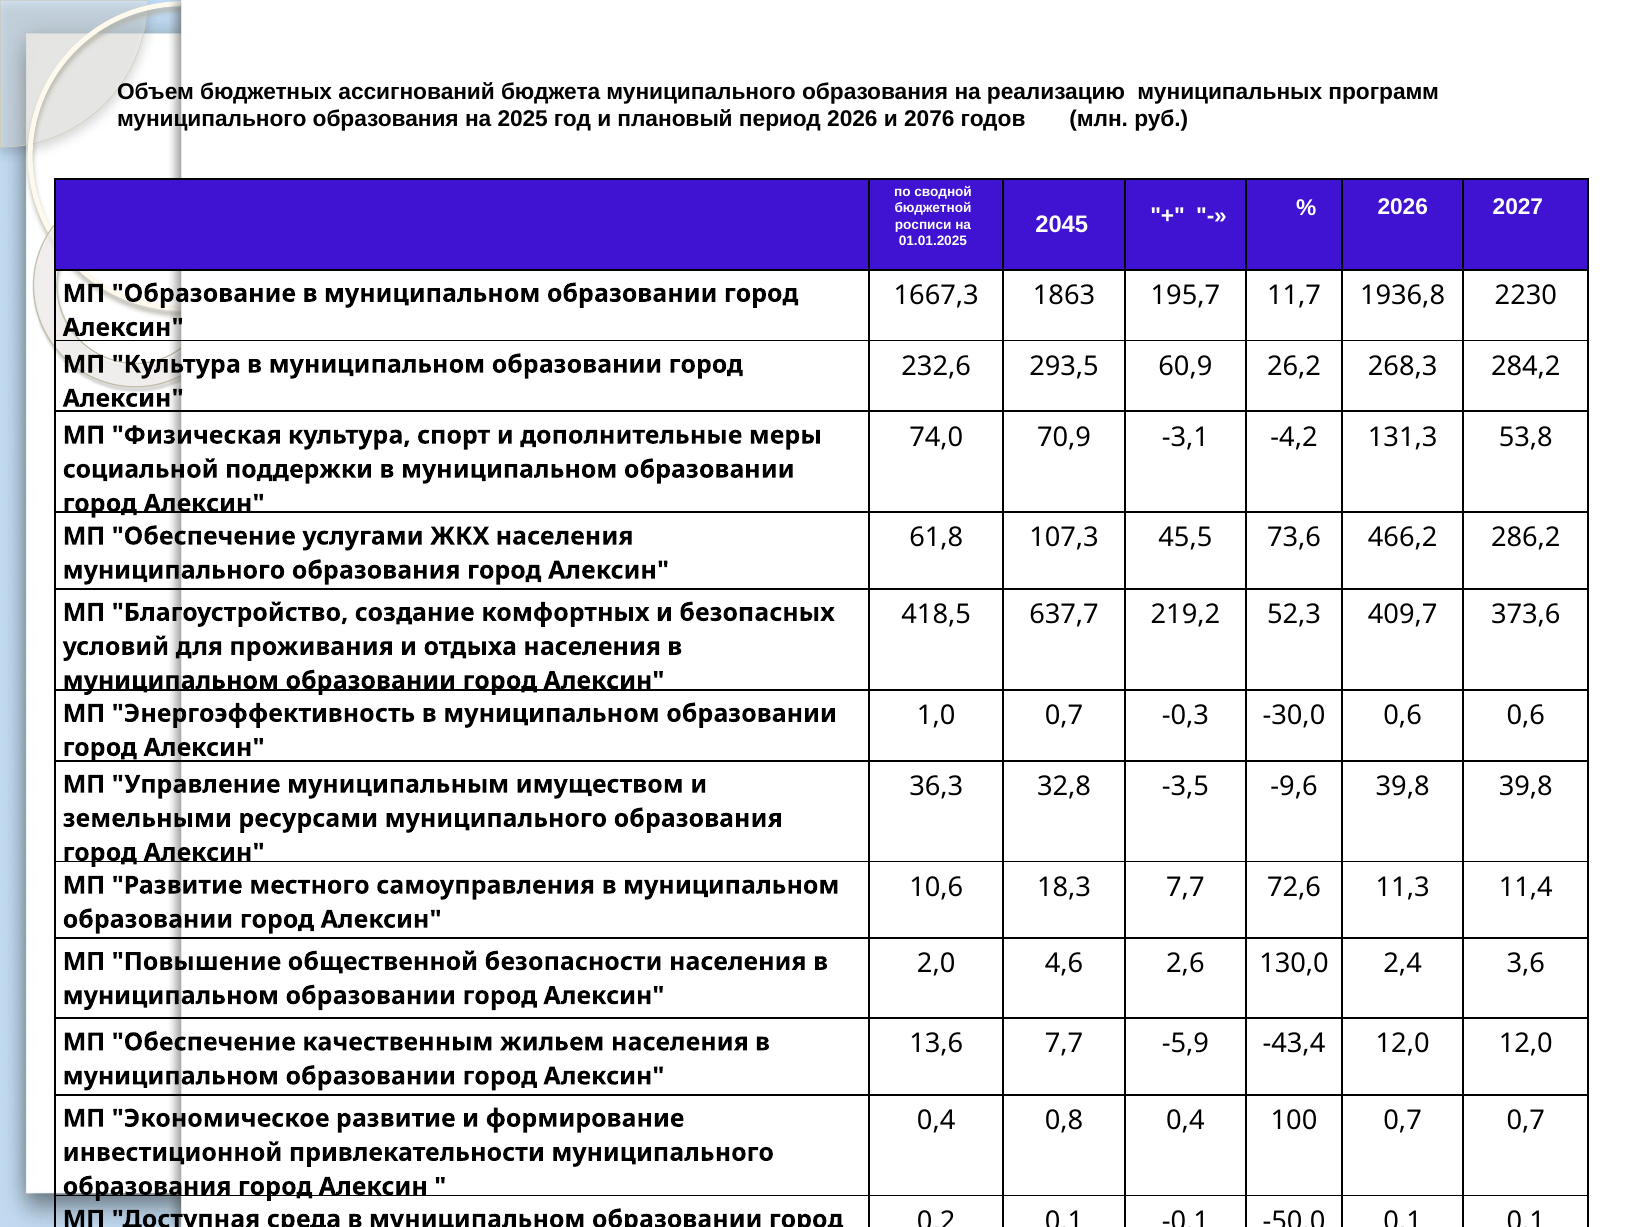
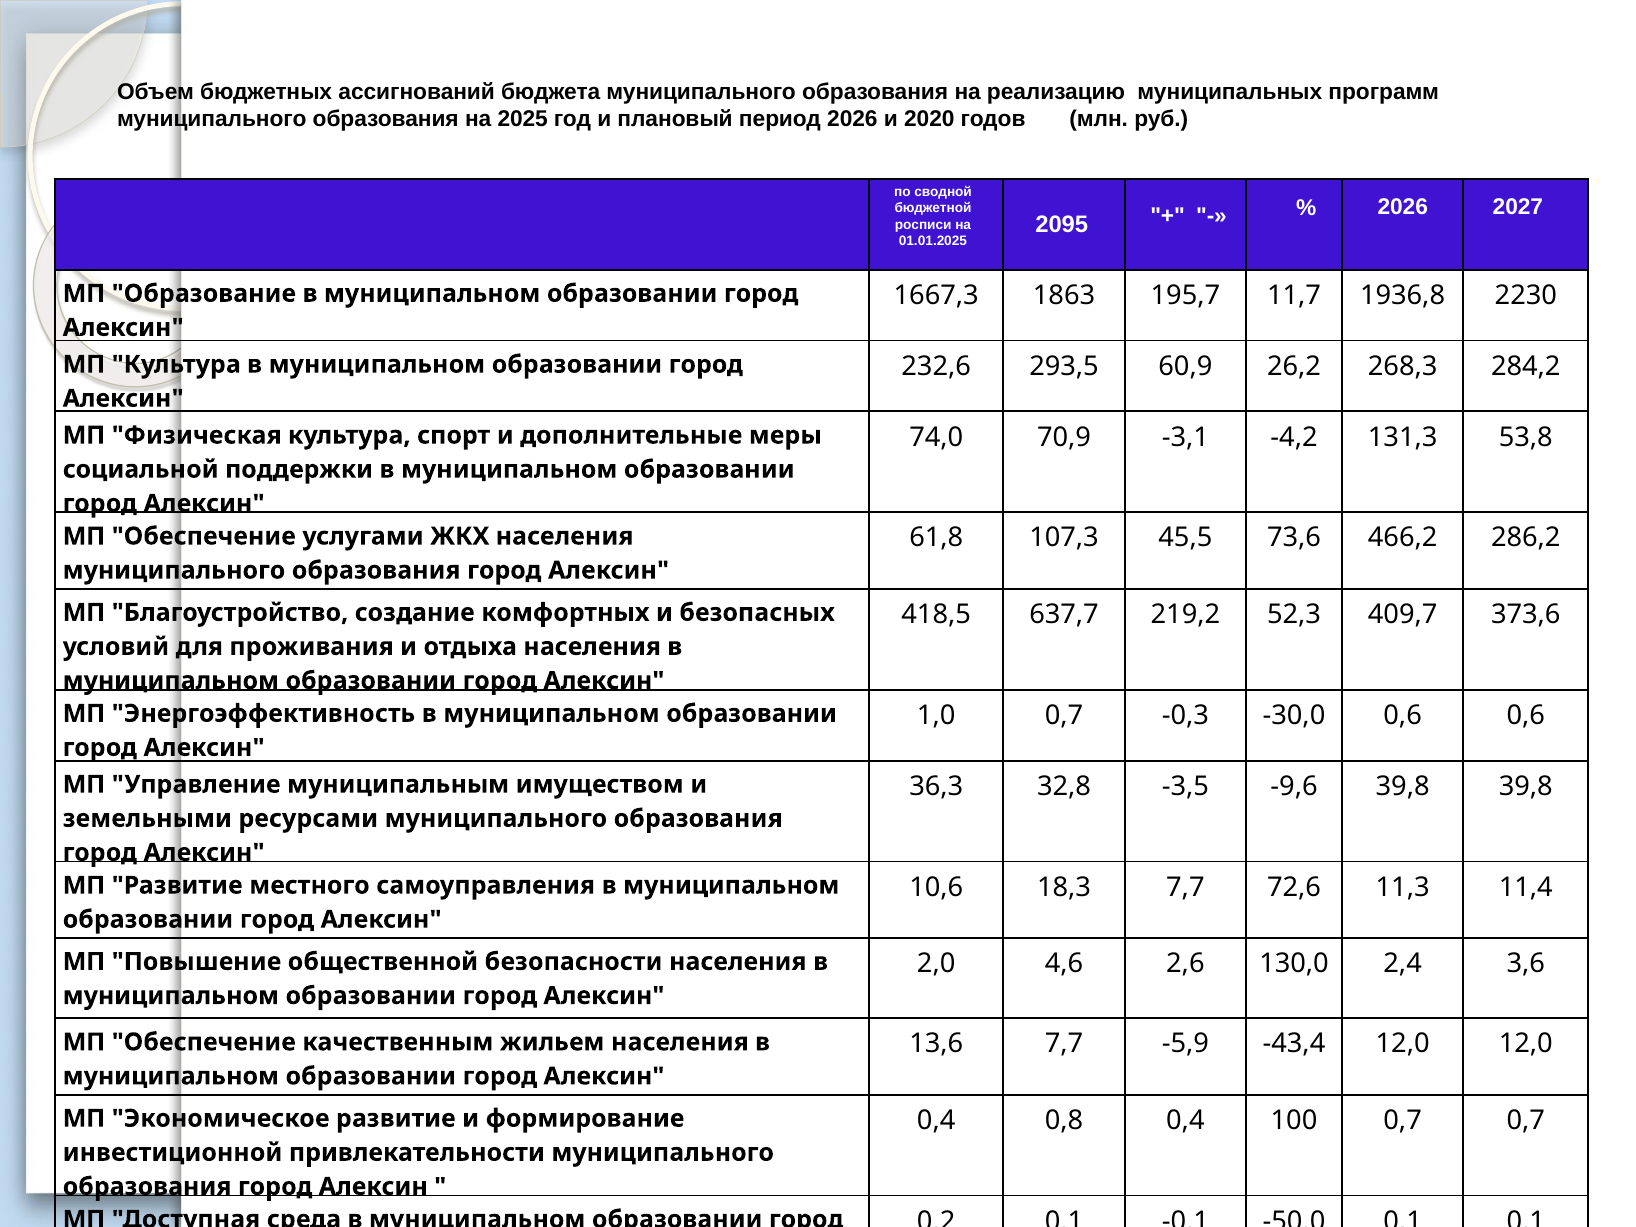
2076: 2076 -> 2020
2045: 2045 -> 2095
